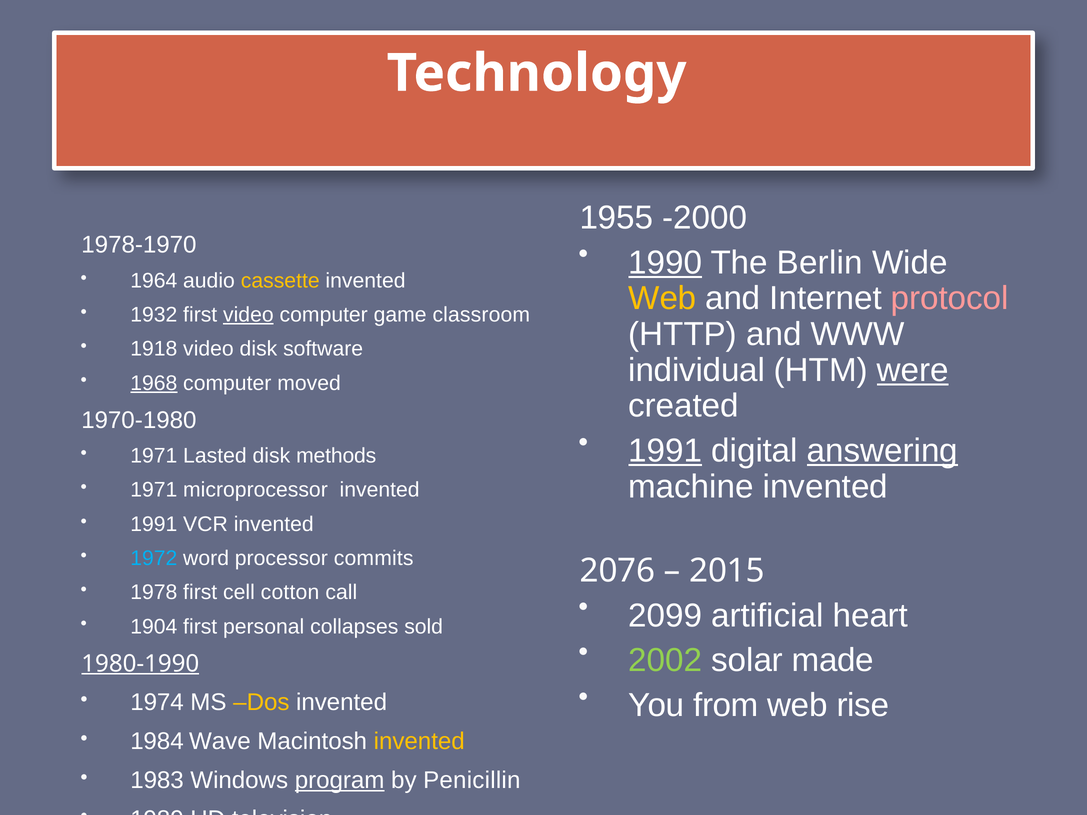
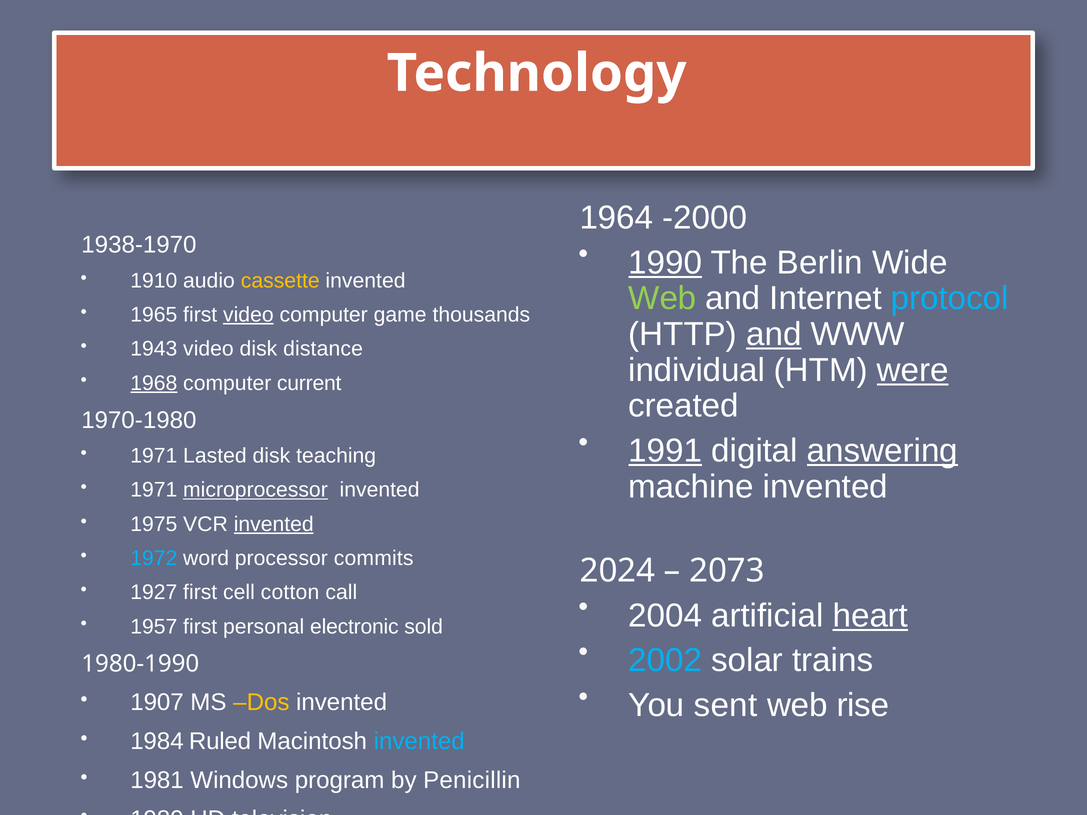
1955: 1955 -> 1964
1978-1970: 1978-1970 -> 1938-1970
1964: 1964 -> 1910
Web at (662, 298) colour: yellow -> light green
protocol colour: pink -> light blue
1932: 1932 -> 1965
classroom: classroom -> thousands
and at (774, 334) underline: none -> present
1918: 1918 -> 1943
software: software -> distance
moved: moved -> current
methods: methods -> teaching
microprocessor underline: none -> present
1991 at (154, 524): 1991 -> 1975
invented at (274, 524) underline: none -> present
2076: 2076 -> 2024
2015: 2015 -> 2073
1978: 1978 -> 1927
2099: 2099 -> 2004
heart underline: none -> present
1904: 1904 -> 1957
collapses: collapses -> electronic
2002 colour: light green -> light blue
made: made -> trains
1980-1990 underline: present -> none
from: from -> sent
1974: 1974 -> 1907
Wave: Wave -> Ruled
invented at (419, 742) colour: yellow -> light blue
1983: 1983 -> 1981
program underline: present -> none
